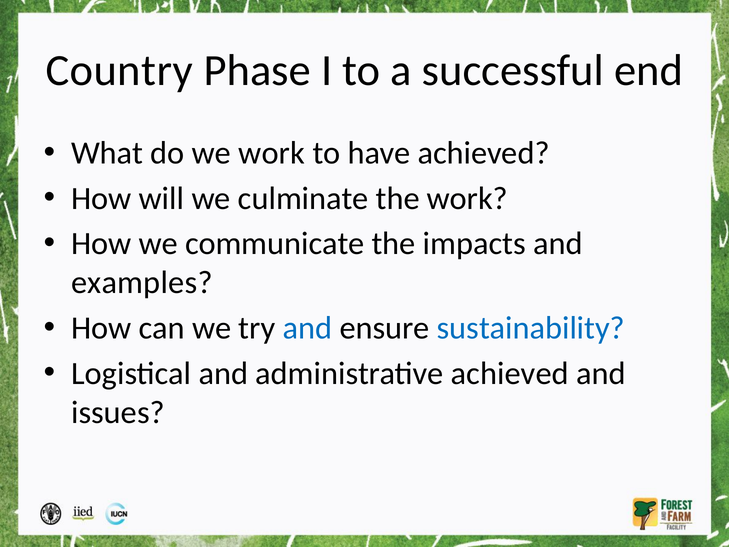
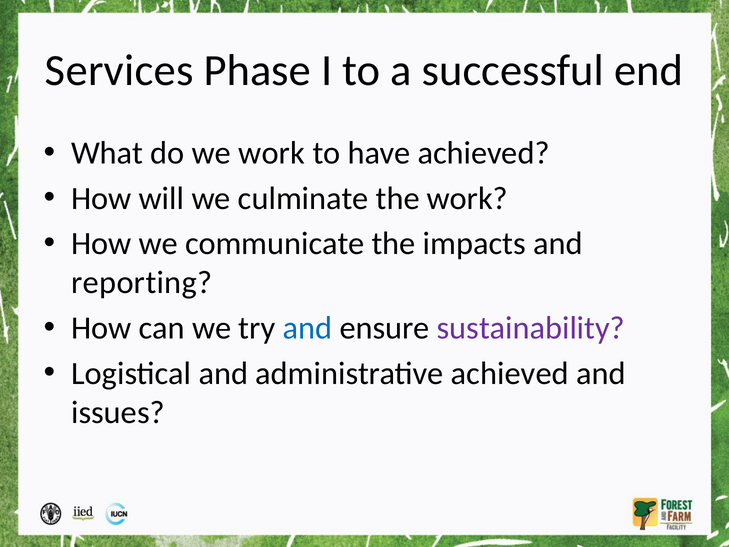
Country: Country -> Services
examples: examples -> reporting
sustainability colour: blue -> purple
